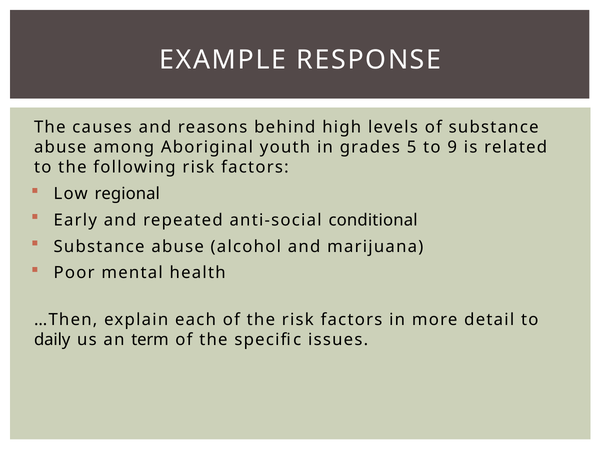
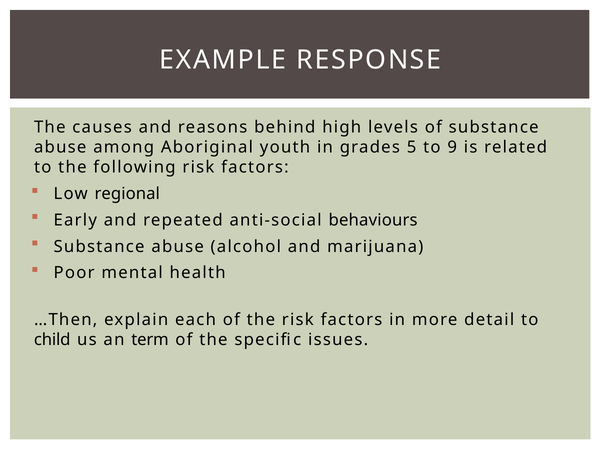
conditional: conditional -> behaviours
daily: daily -> child
